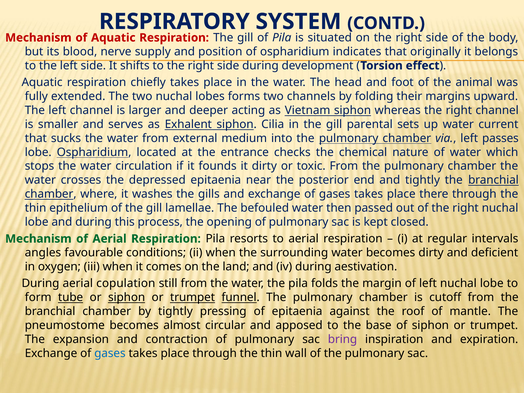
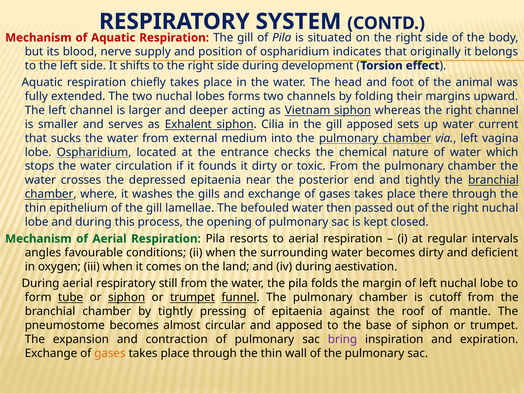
gill parental: parental -> apposed
passes: passes -> vagina
aerial copulation: copulation -> respiratory
gases at (110, 353) colour: blue -> orange
